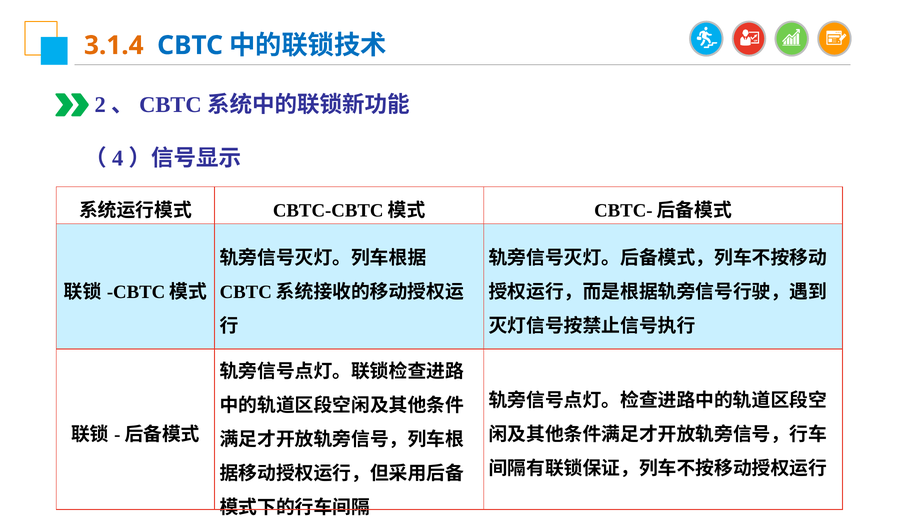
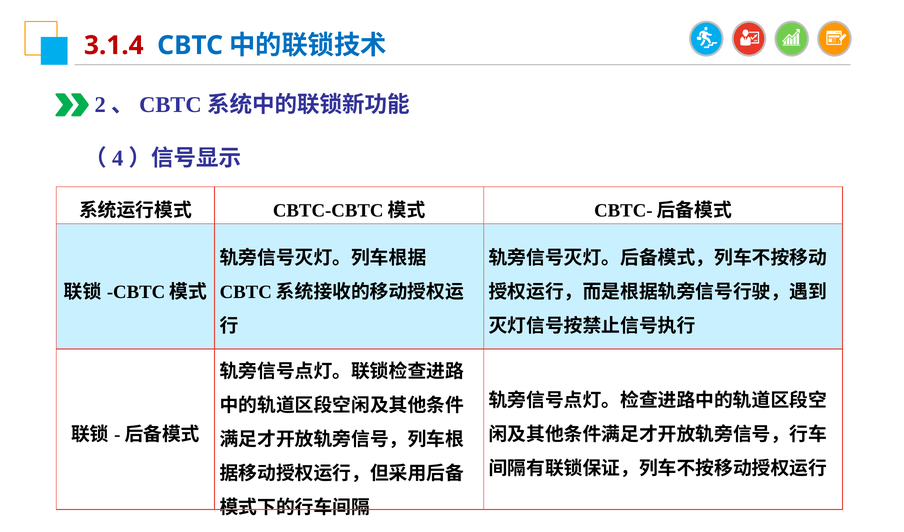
3.1.4 colour: orange -> red
